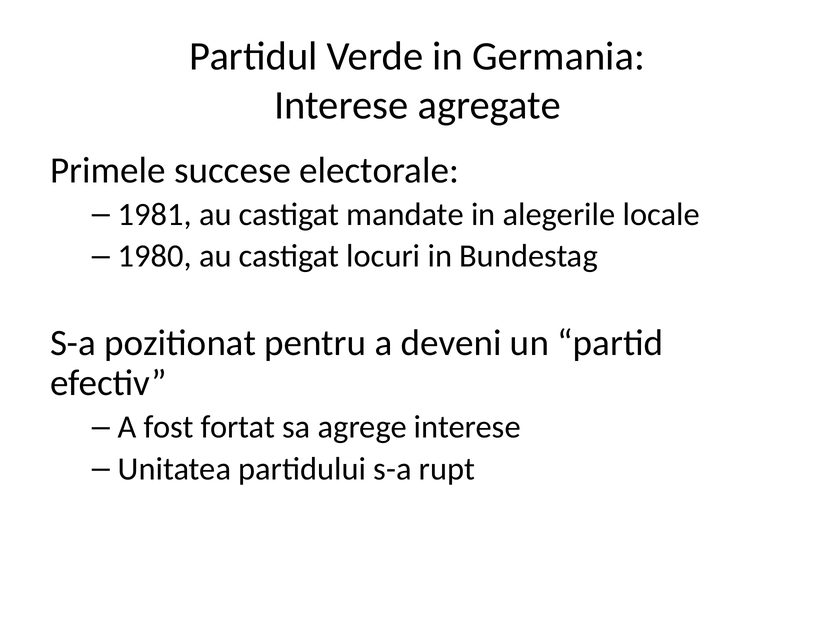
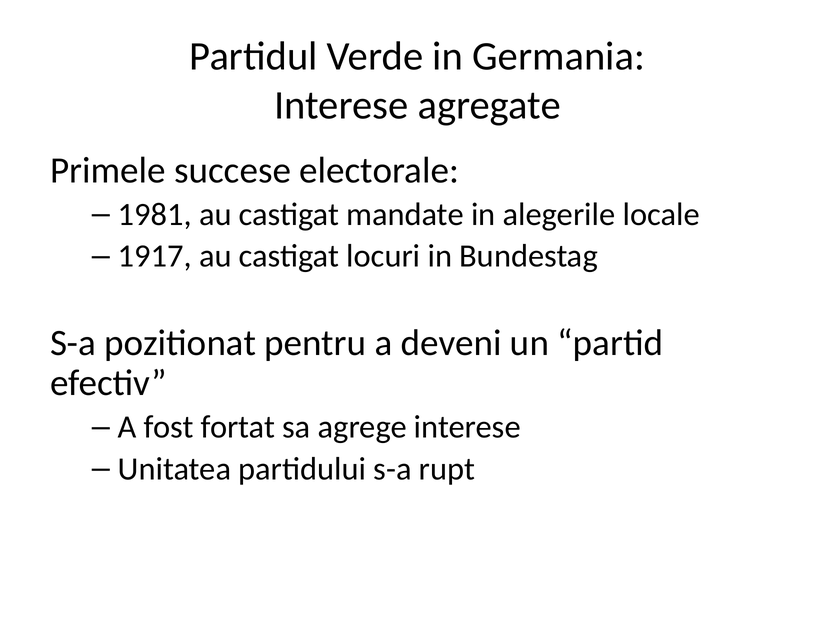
1980: 1980 -> 1917
